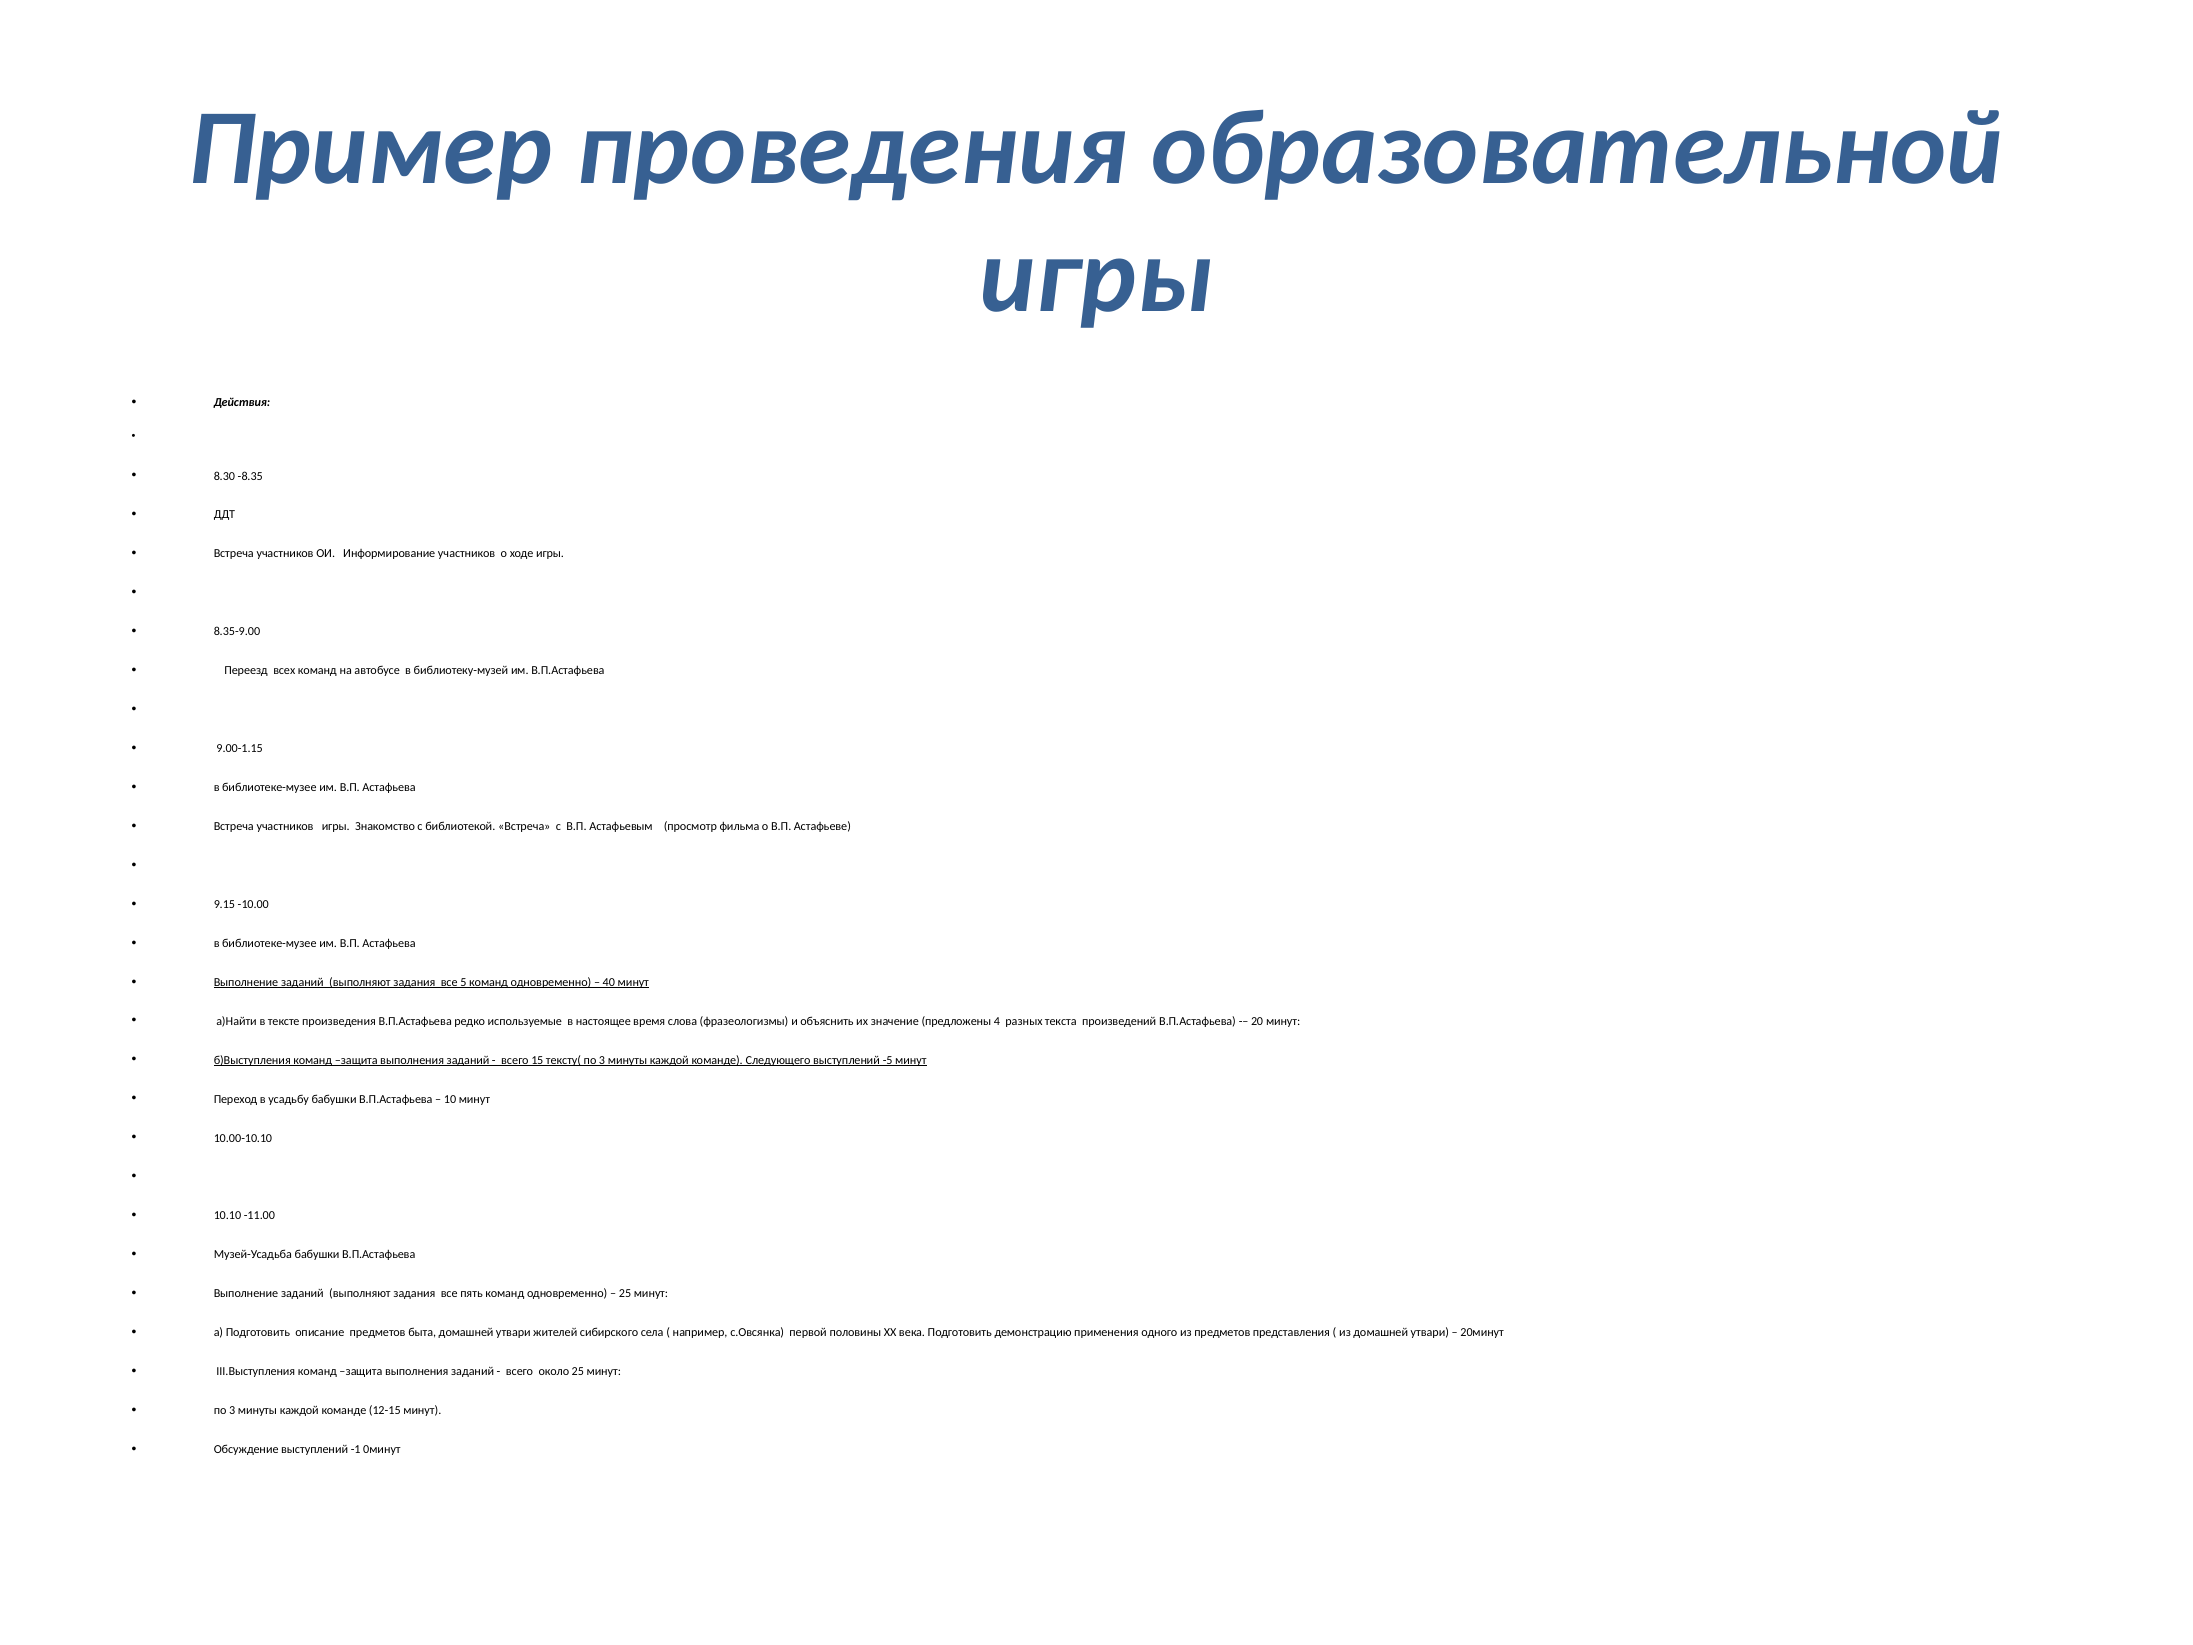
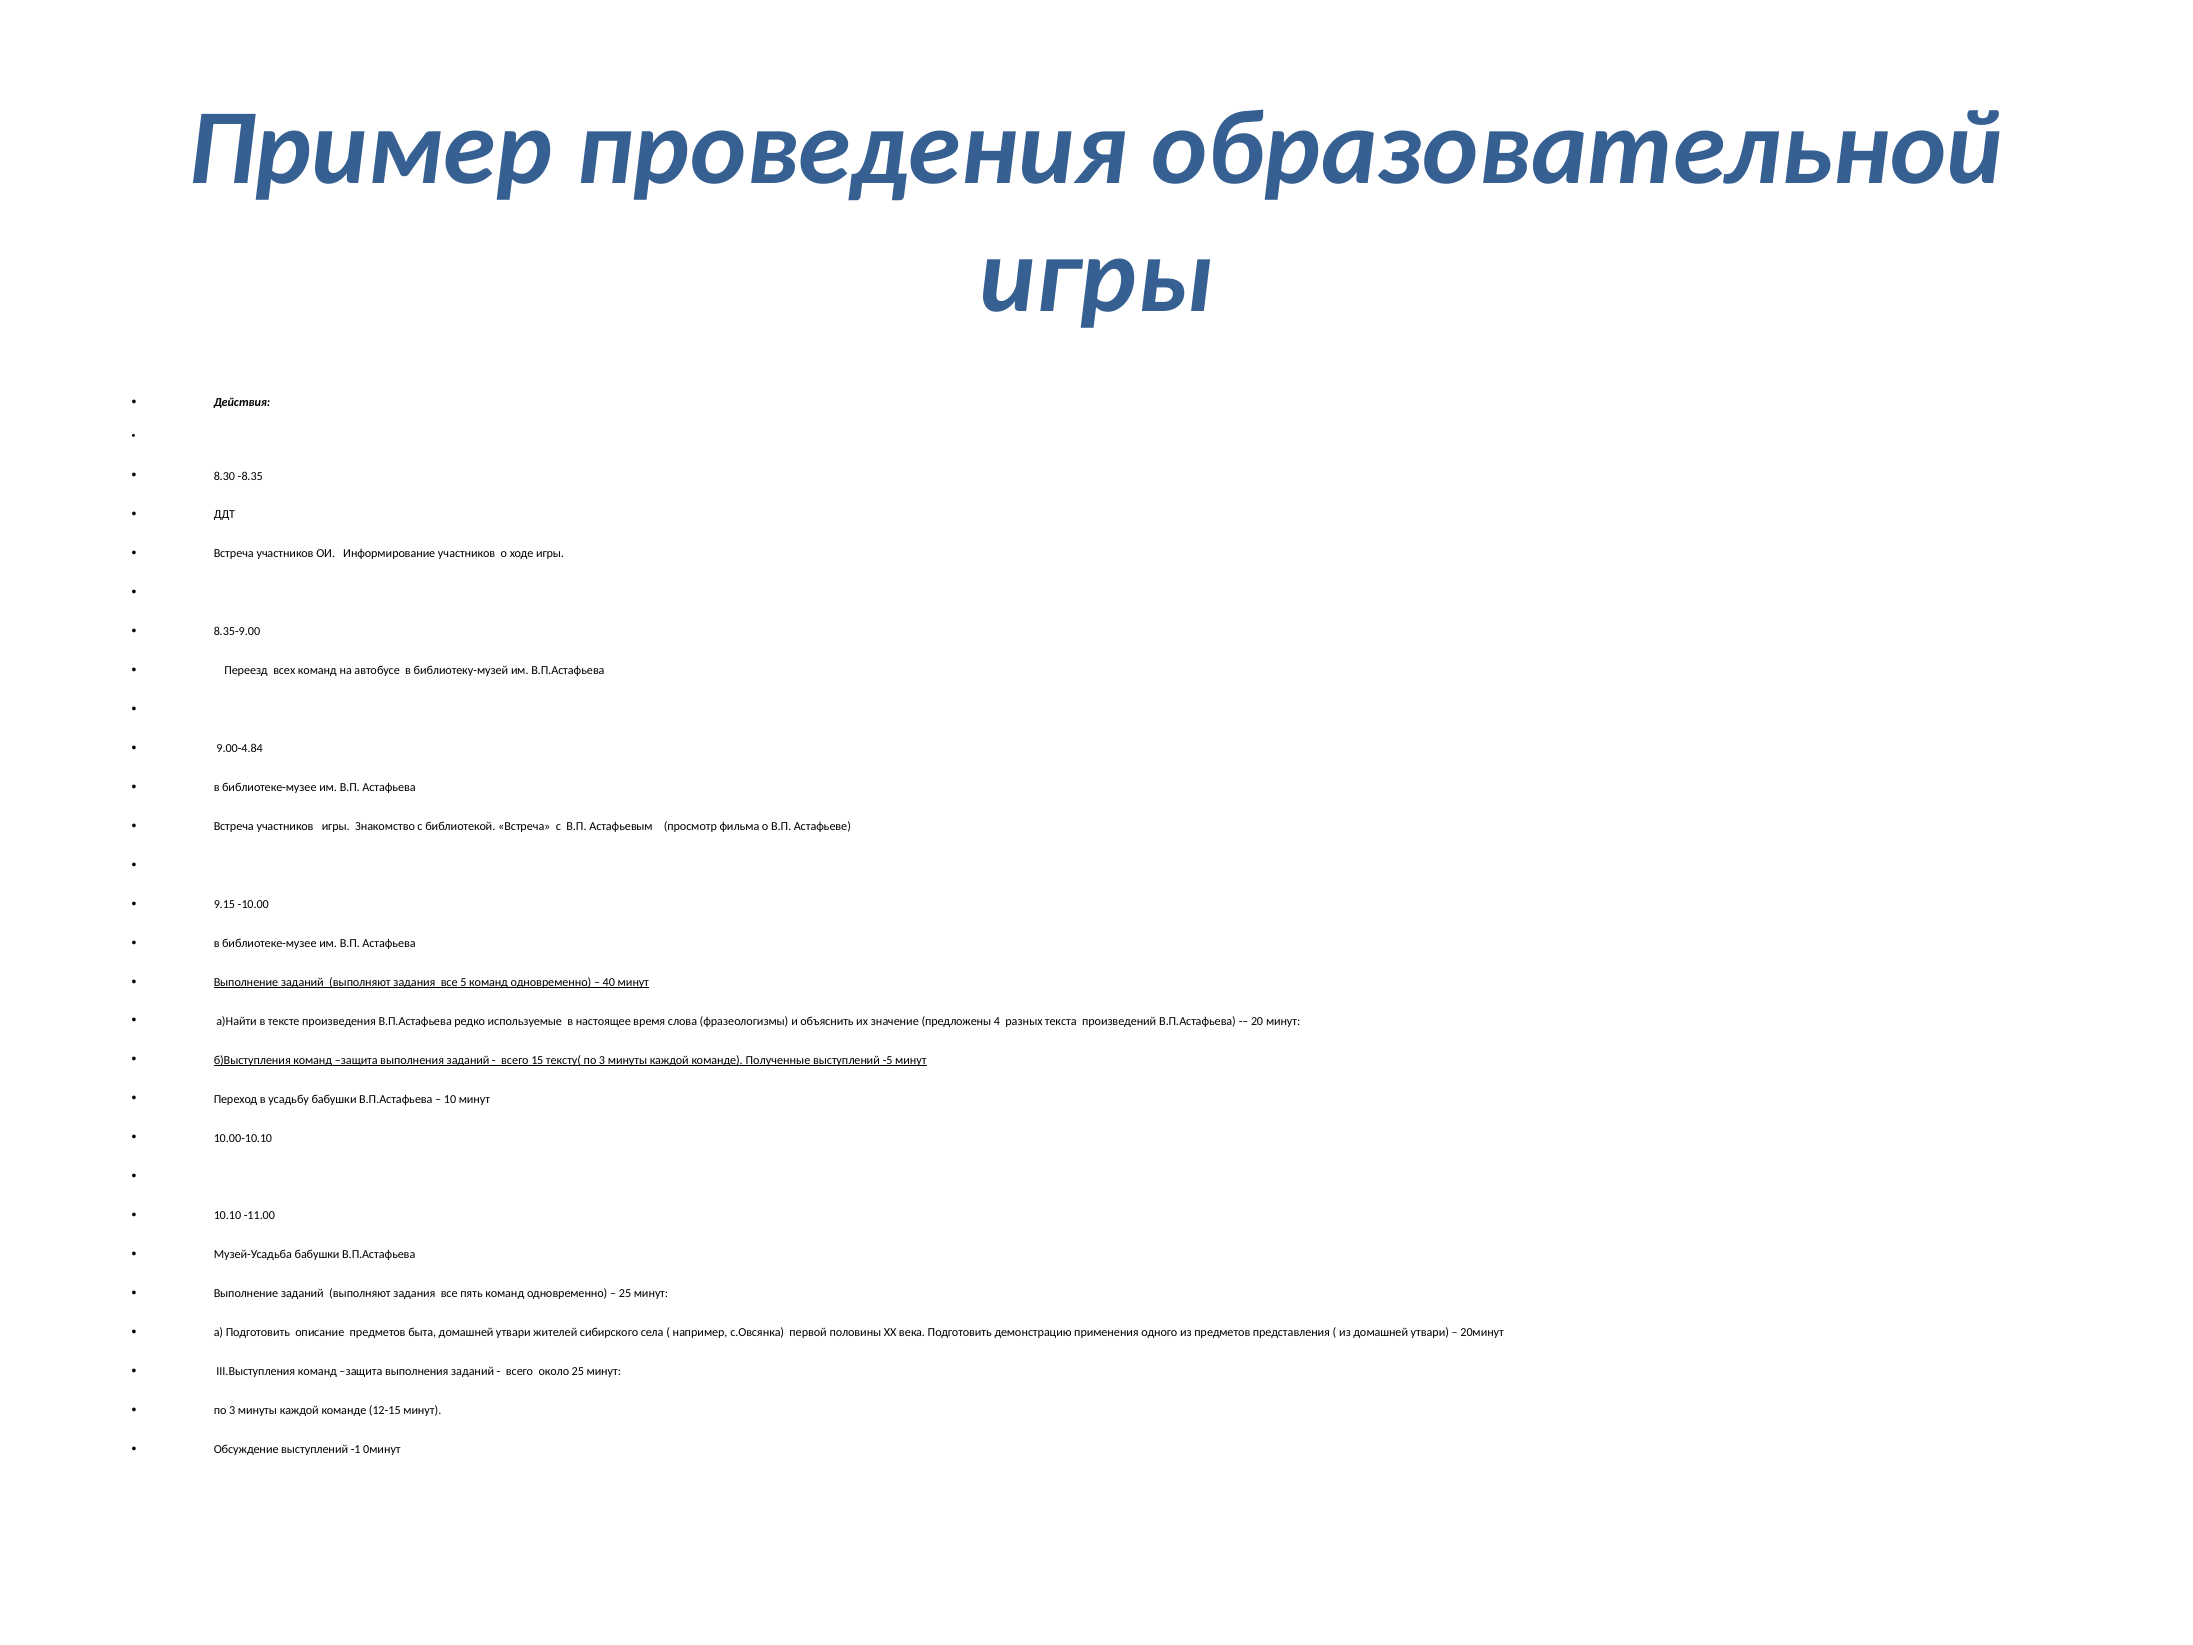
9.00-1.15: 9.00-1.15 -> 9.00-4.84
Следующего: Следующего -> Полученные
